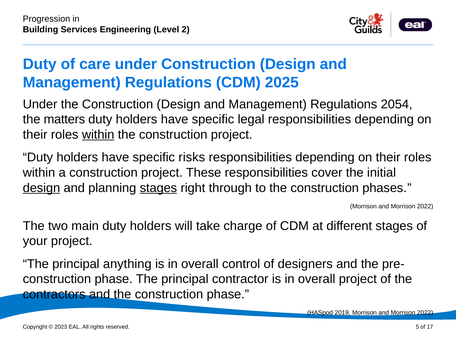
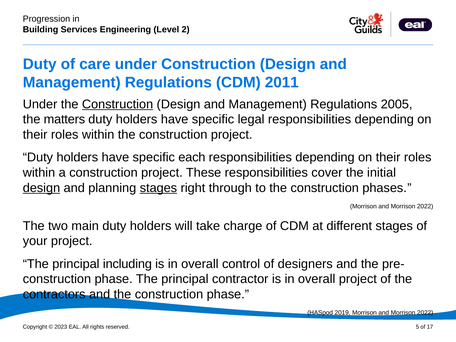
2025: 2025 -> 2011
Construction at (118, 104) underline: none -> present
2054: 2054 -> 2005
within at (98, 135) underline: present -> none
risks: risks -> each
anything: anything -> including
